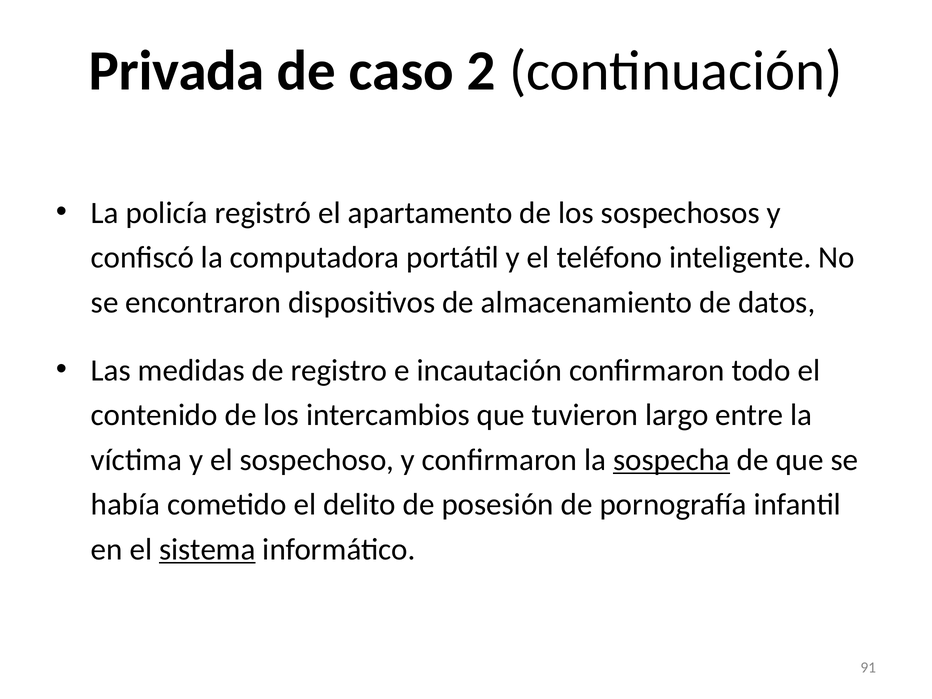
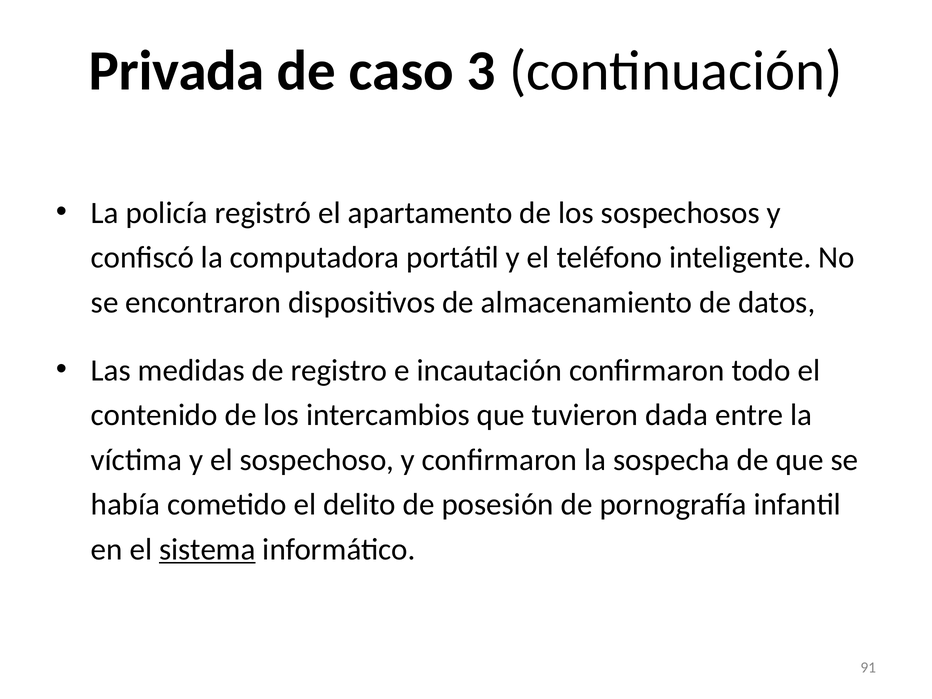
2: 2 -> 3
largo: largo -> dada
sospecha underline: present -> none
